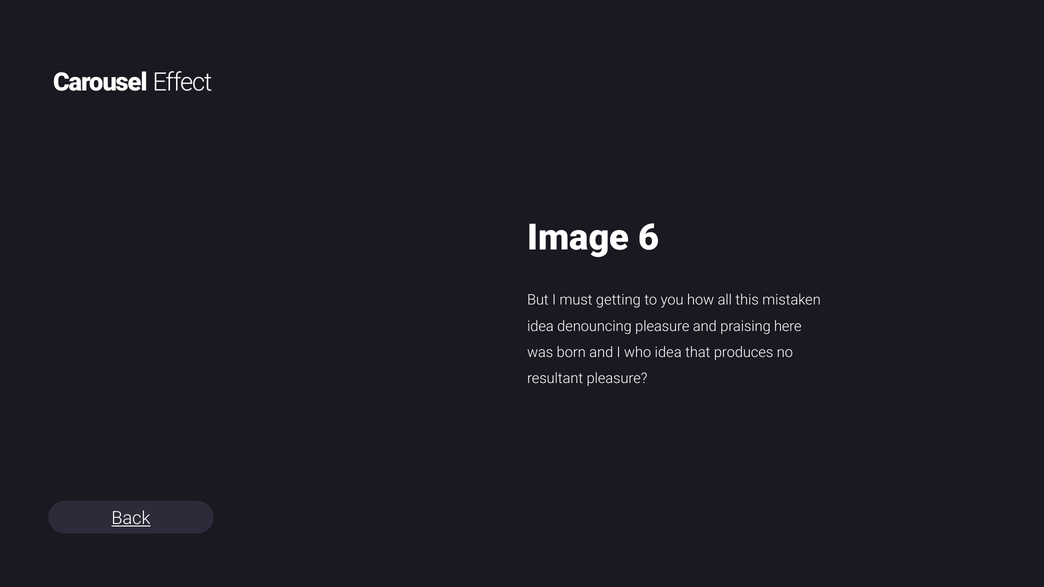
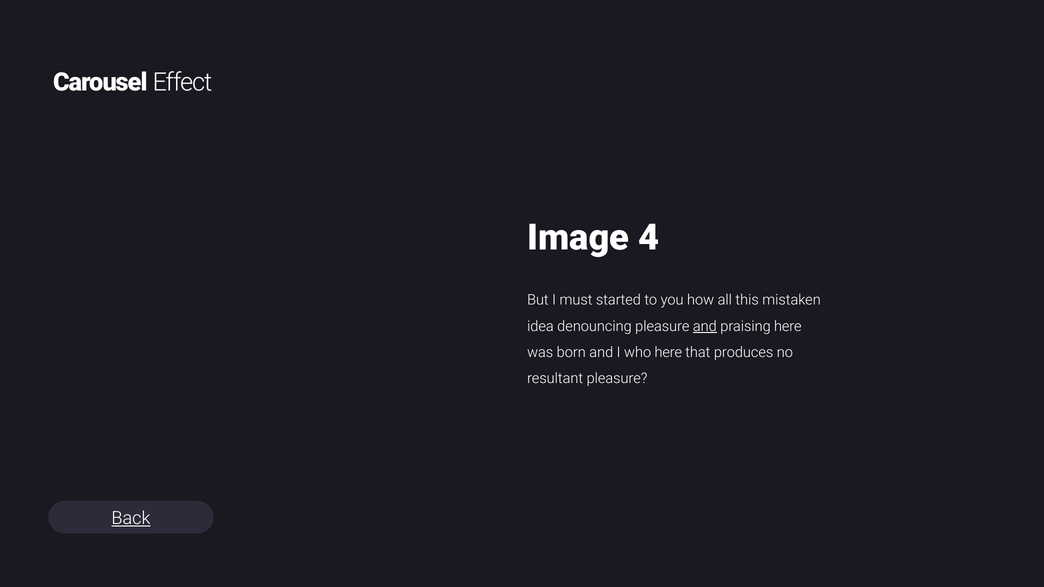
6: 6 -> 4
getting: getting -> started
and at (705, 326) underline: none -> present
who idea: idea -> here
